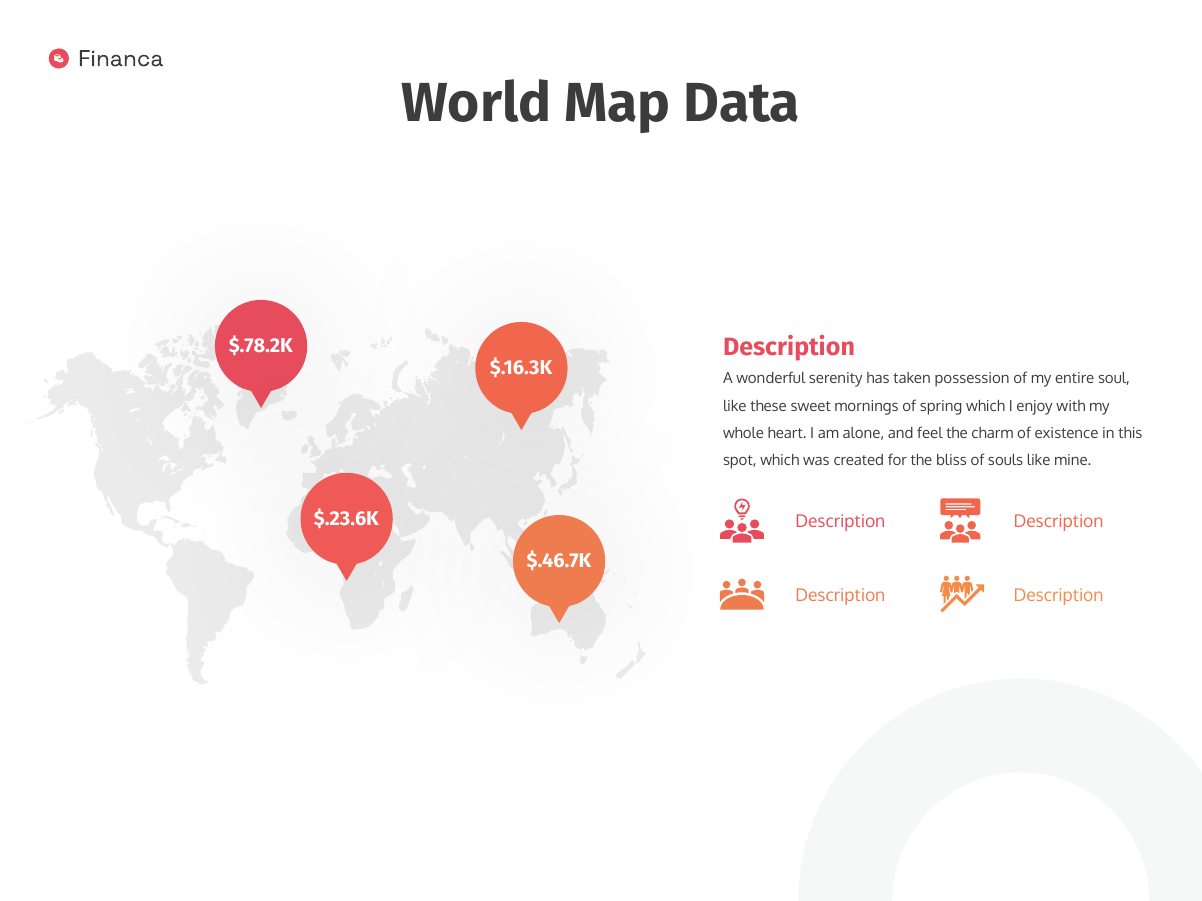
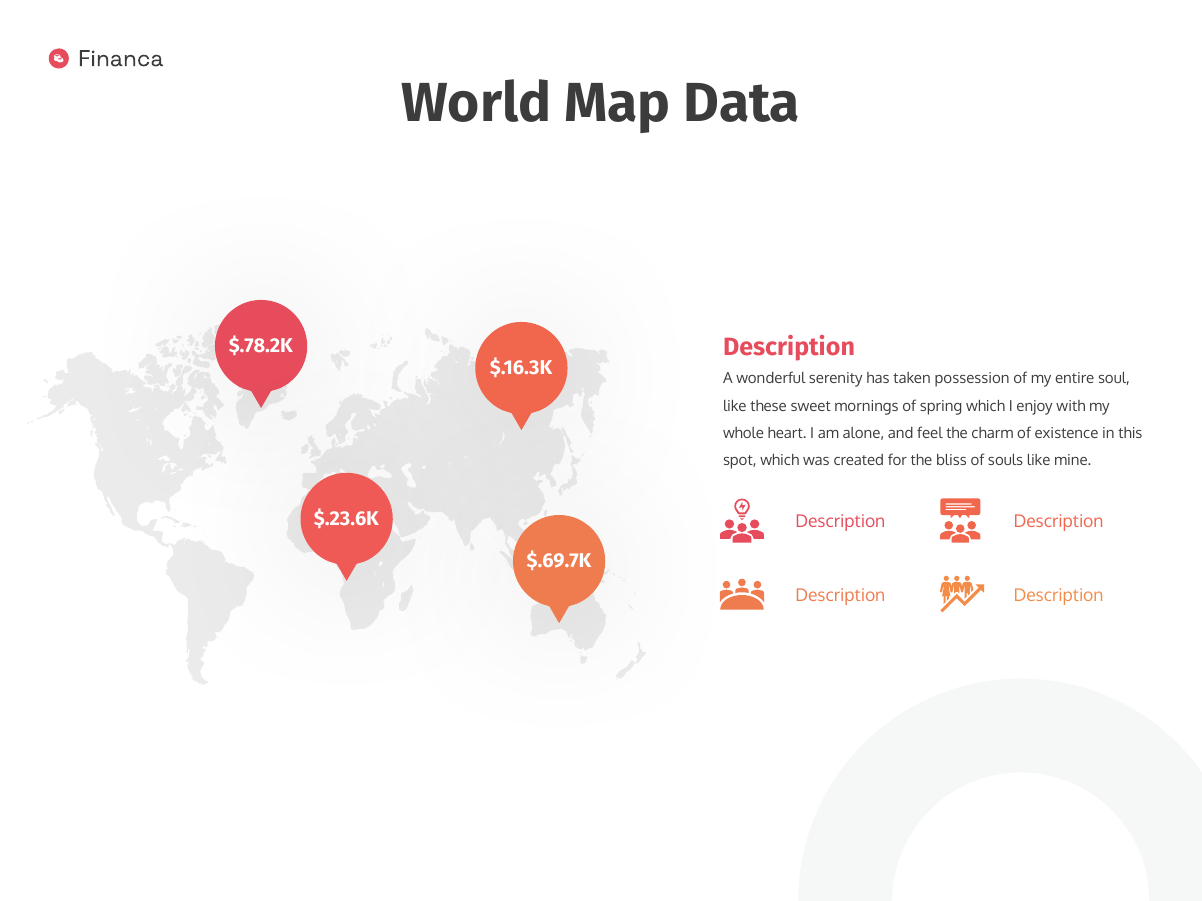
$.46.7K: $.46.7K -> $.69.7K
